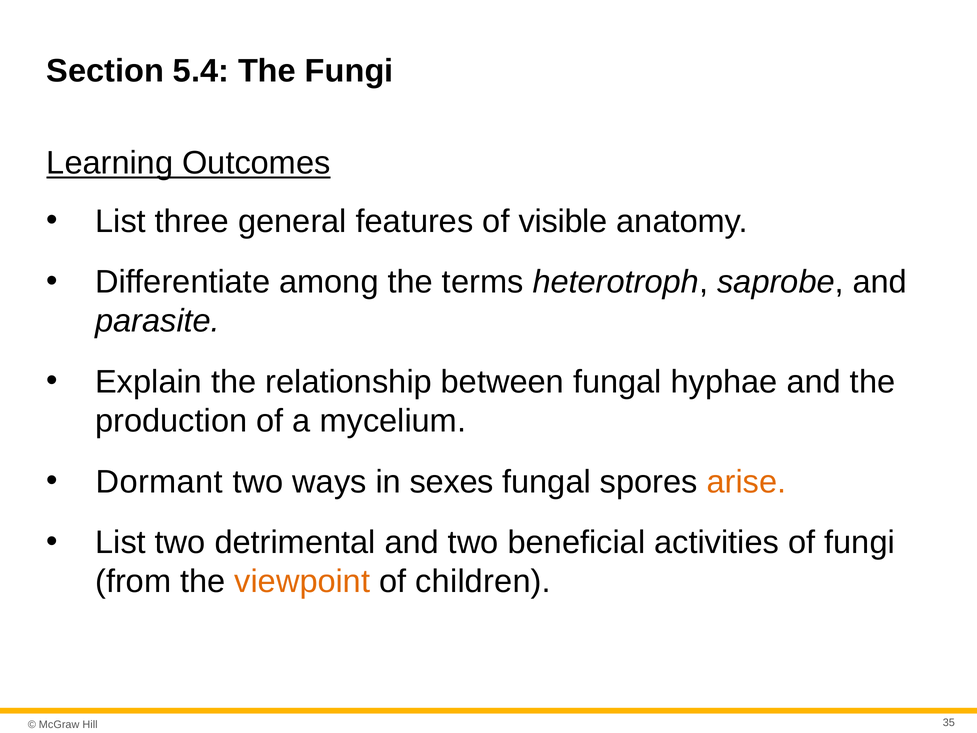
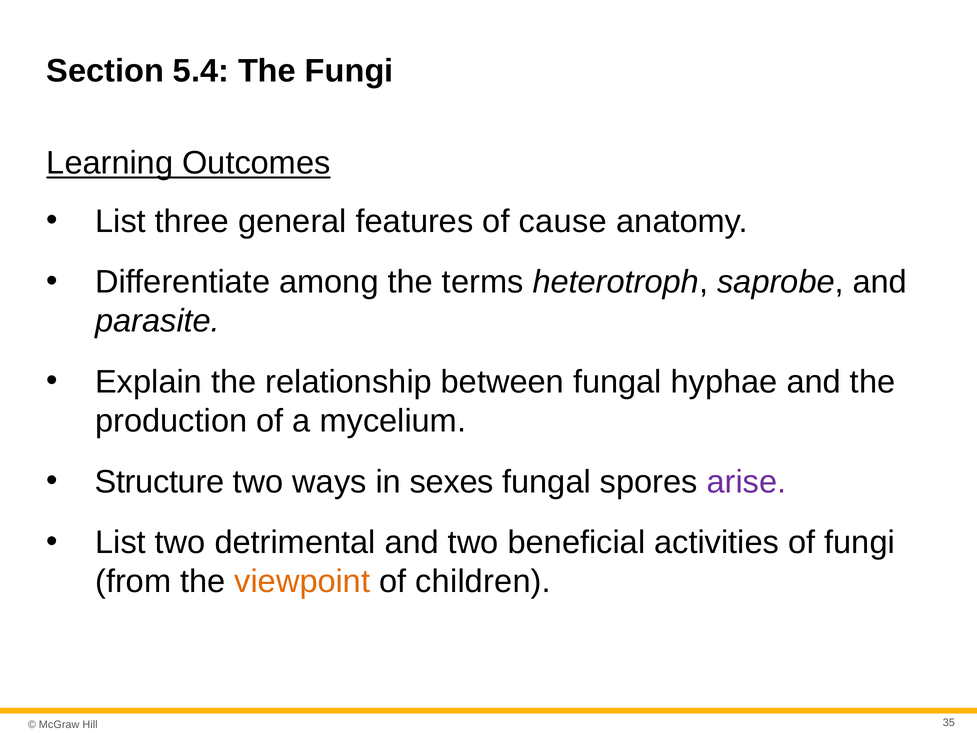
visible: visible -> cause
Dormant: Dormant -> Structure
arise colour: orange -> purple
